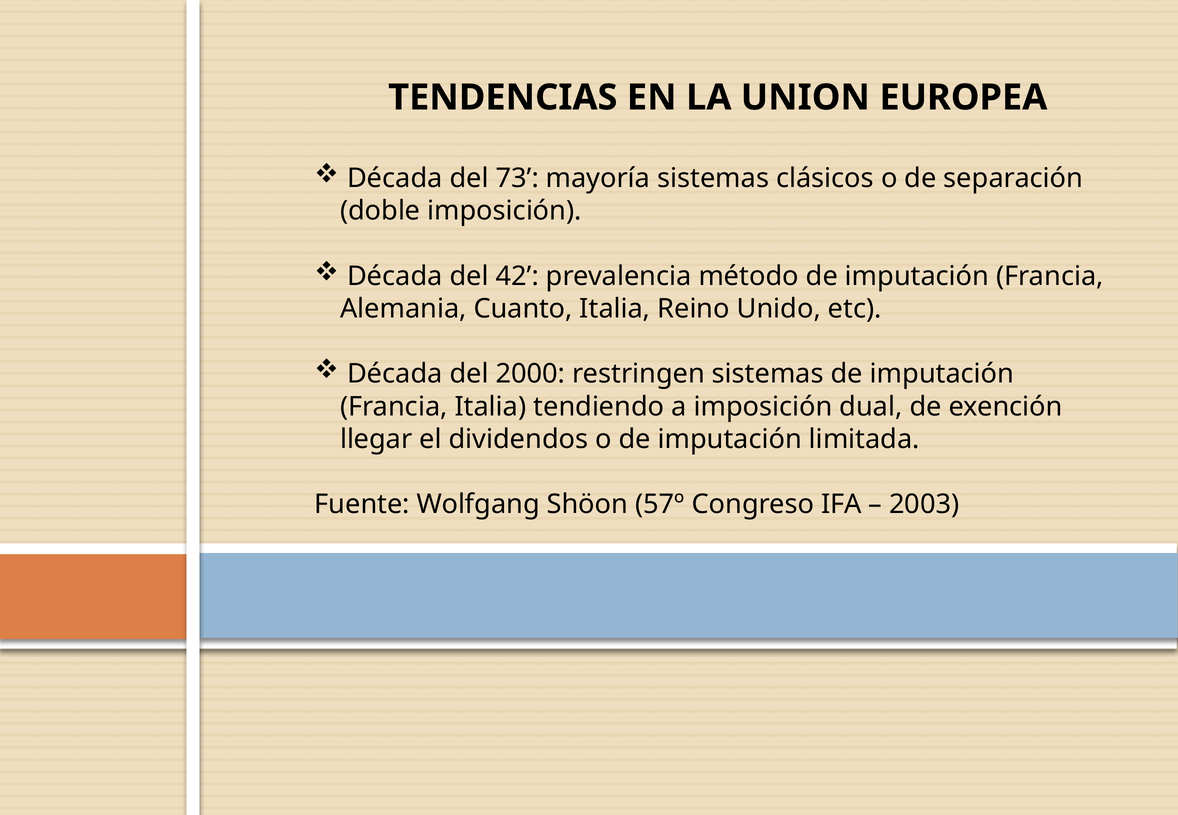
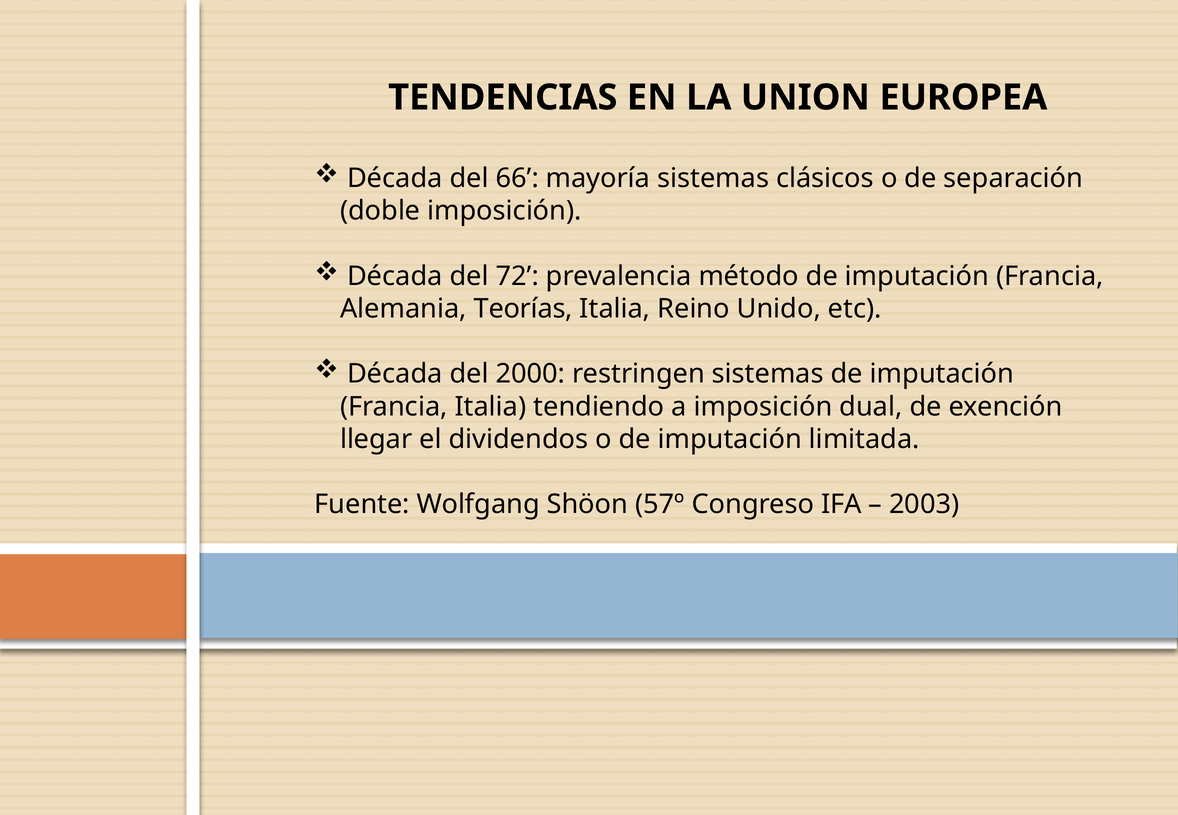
73: 73 -> 66
42: 42 -> 72
Cuanto: Cuanto -> Teorías
